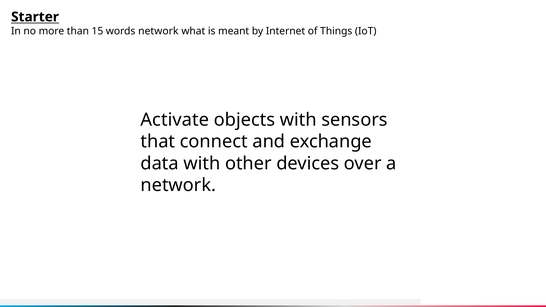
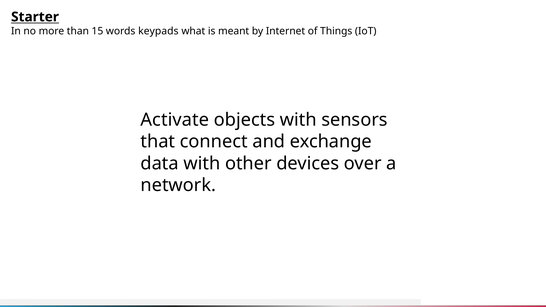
words network: network -> keypads
